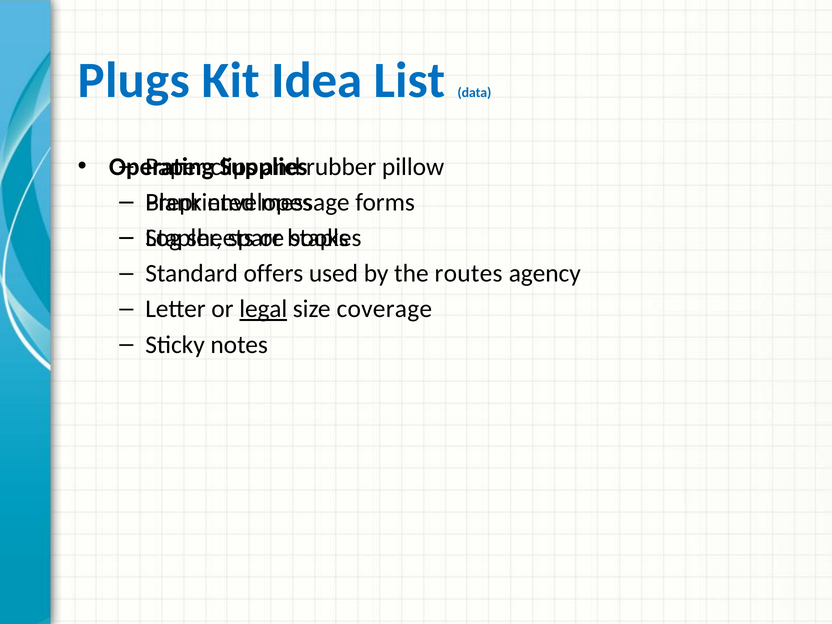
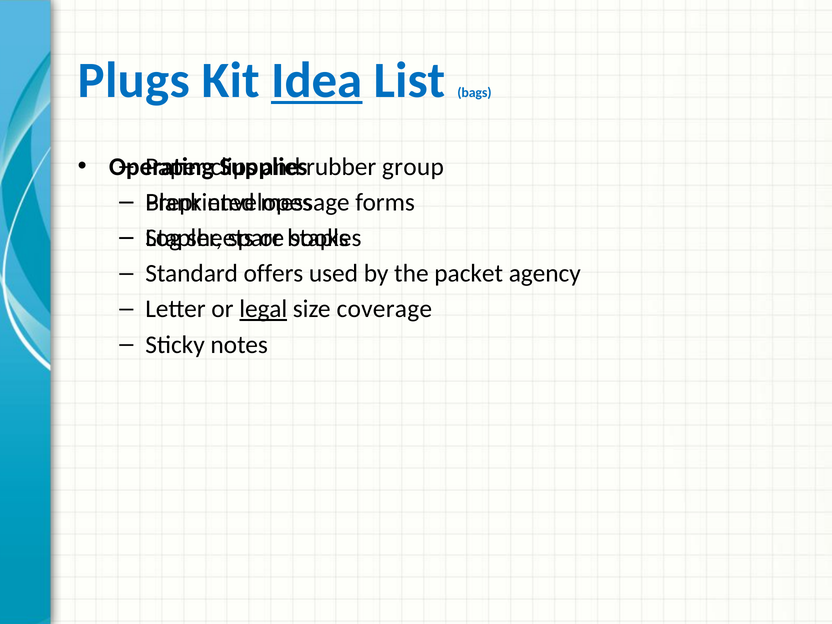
Idea underline: none -> present
data: data -> bags
pillow: pillow -> group
routes: routes -> packet
